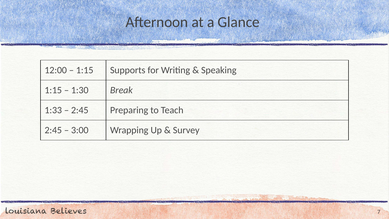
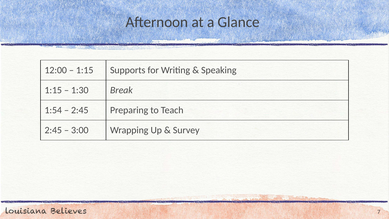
1:33: 1:33 -> 1:54
